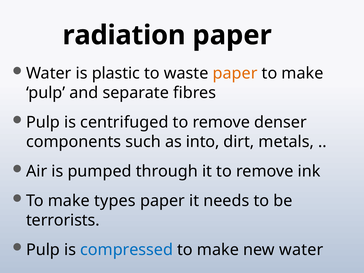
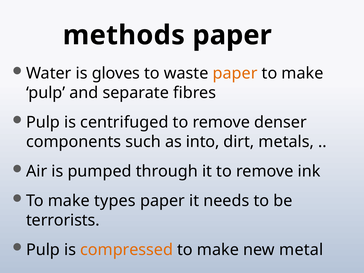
radiation: radiation -> methods
plastic: plastic -> gloves
compressed colour: blue -> orange
new water: water -> metal
